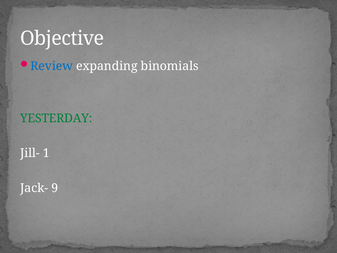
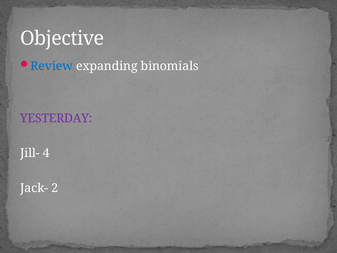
YESTERDAY colour: green -> purple
1: 1 -> 4
9: 9 -> 2
